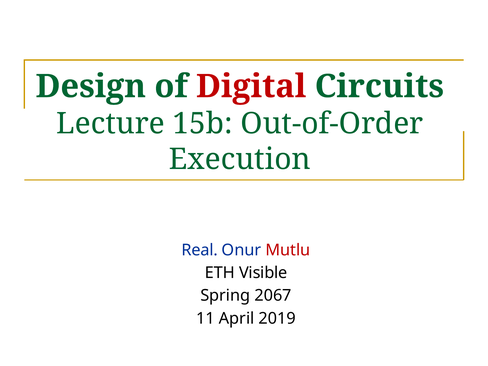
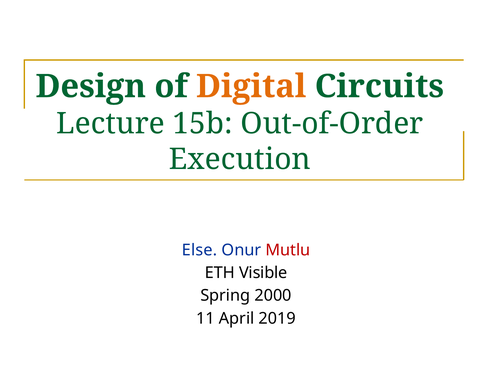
Digital colour: red -> orange
Real: Real -> Else
2067: 2067 -> 2000
